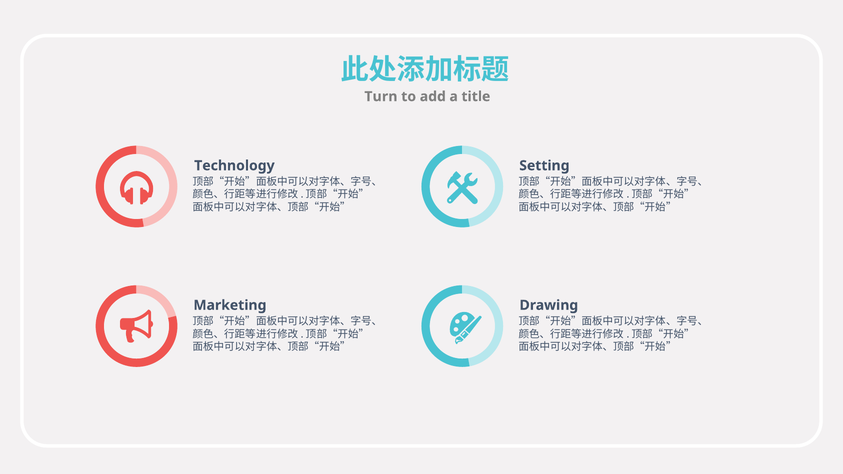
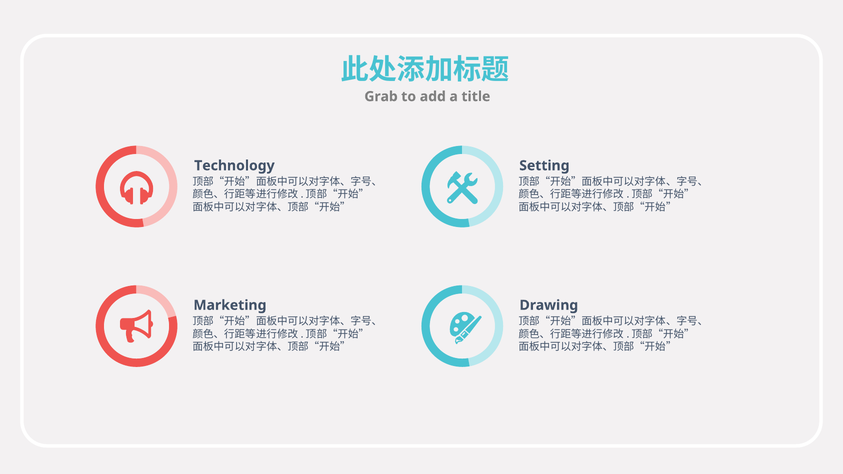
Turn: Turn -> Grab
